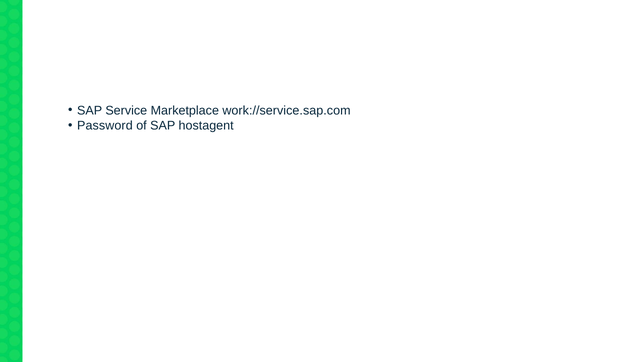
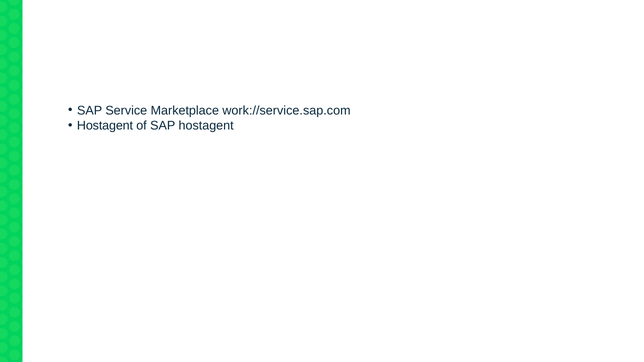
Password at (105, 126): Password -> Hostagent
